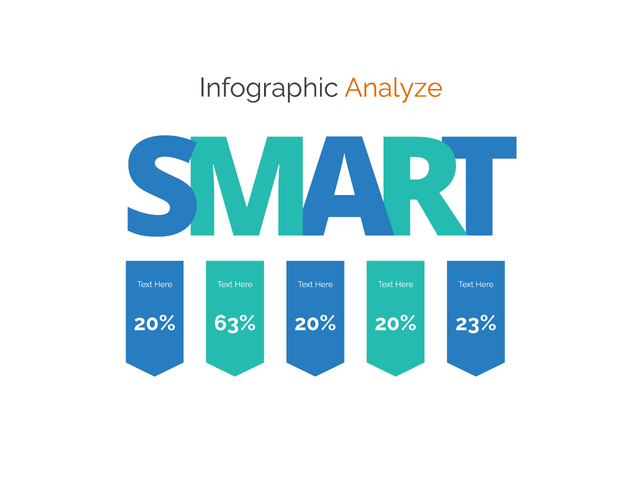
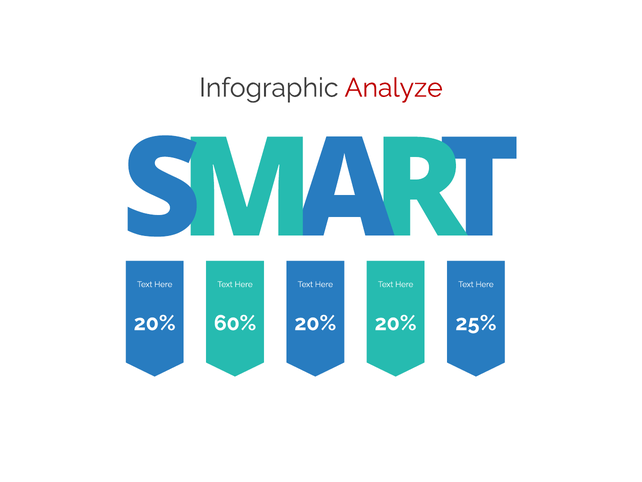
Analyze colour: orange -> red
63%: 63% -> 60%
23%: 23% -> 25%
